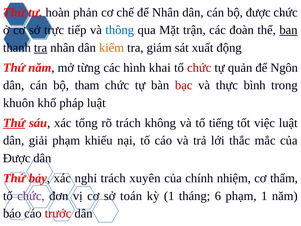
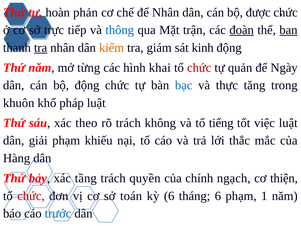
đoàn underline: none -> present
xuất: xuất -> kinh
Ngôn: Ngôn -> Ngày
bộ tham: tham -> động
bạc colour: red -> blue
bình: bình -> tăng
Thứ at (14, 123) underline: present -> none
tổng: tổng -> theo
Được at (17, 158): Được -> Hàng
nghỉ: nghỉ -> tầng
xuyên: xuyên -> quyền
nhiệm: nhiệm -> ngạch
thẩm: thẩm -> thiện
chức at (31, 196) colour: purple -> red
kỳ 1: 1 -> 6
trước colour: red -> blue
